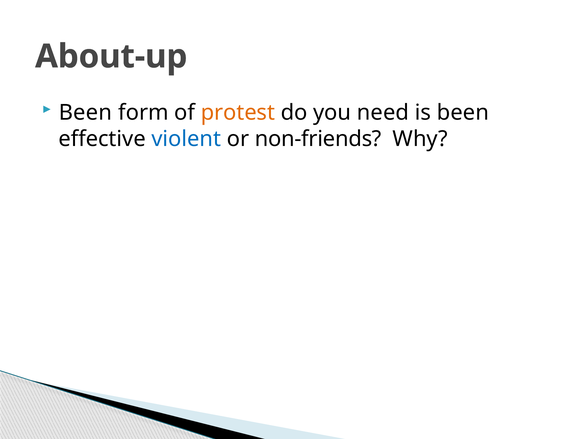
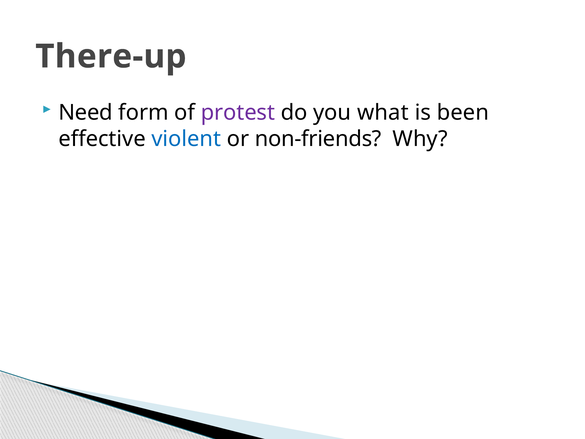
About-up: About-up -> There-up
Been at (85, 112): Been -> Need
protest colour: orange -> purple
need: need -> what
